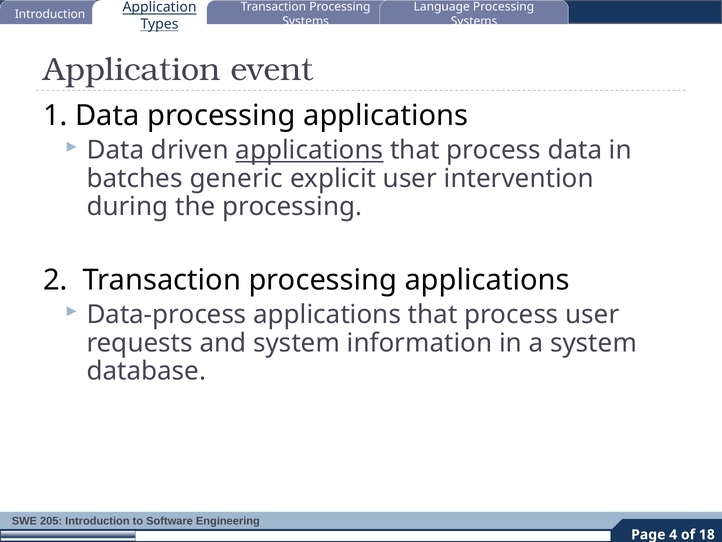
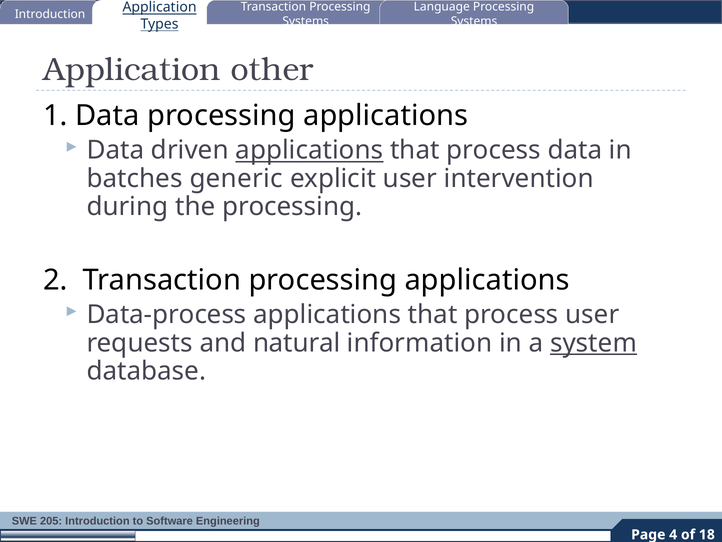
event: event -> other
and system: system -> natural
system at (593, 343) underline: none -> present
